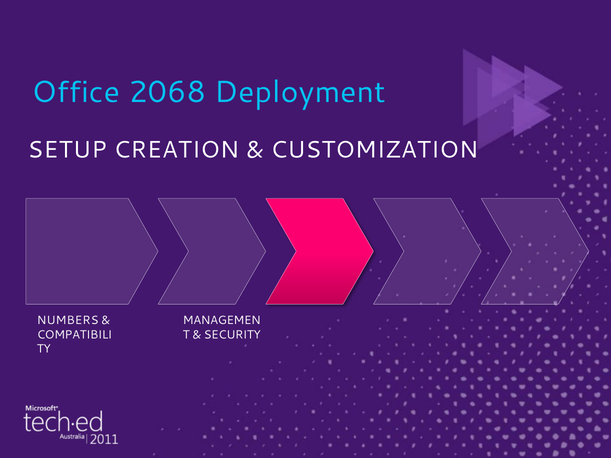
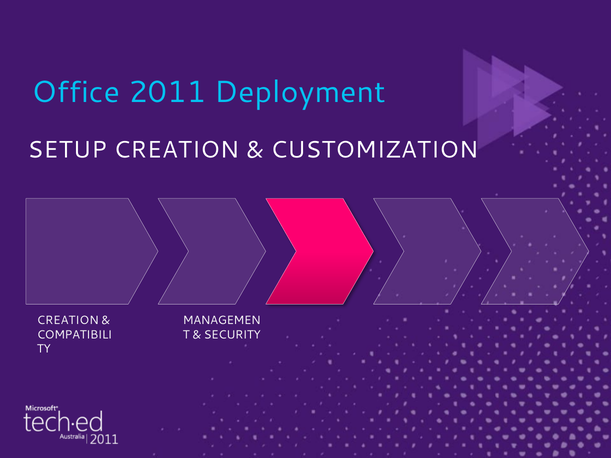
2068: 2068 -> 2011
NUMBERS at (68, 321): NUMBERS -> CREATION
